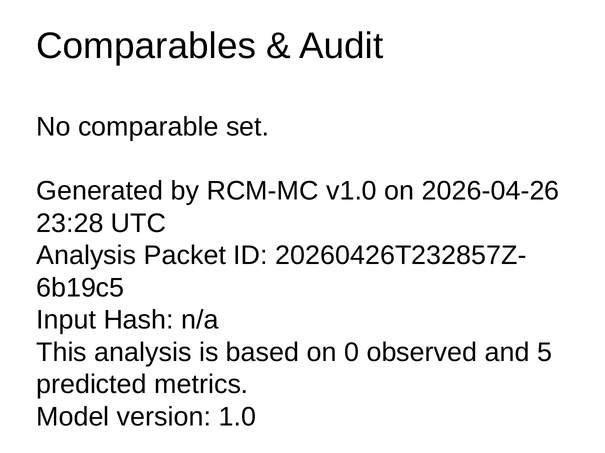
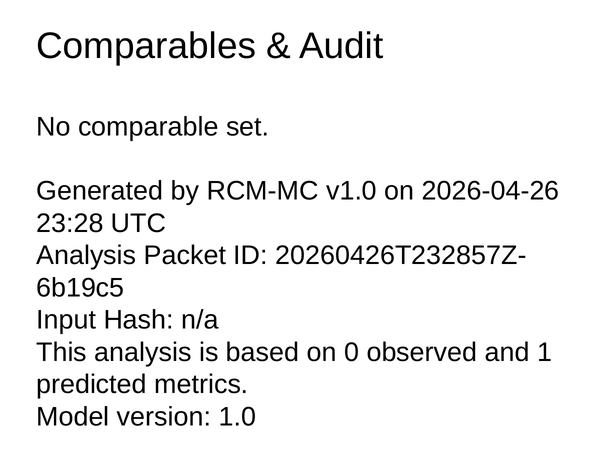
5: 5 -> 1
